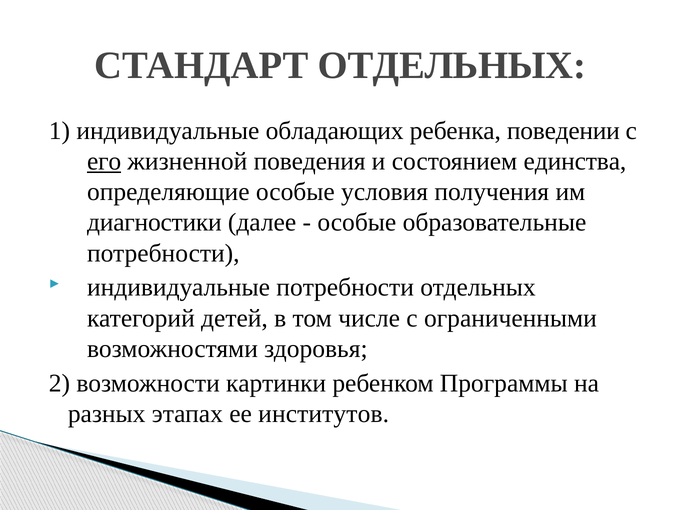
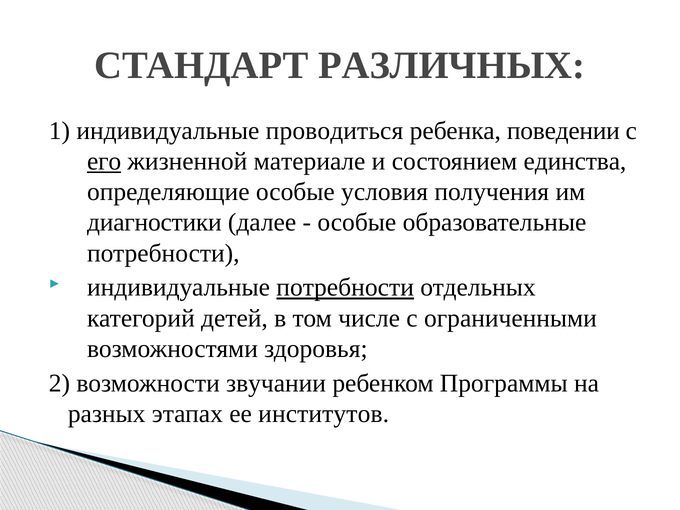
СТАНДАРТ ОТДЕЛЬНЫХ: ОТДЕЛЬНЫХ -> РАЗЛИЧНЫХ
обладающих: обладающих -> проводиться
поведения: поведения -> материале
потребности at (345, 288) underline: none -> present
картинки: картинки -> звучании
